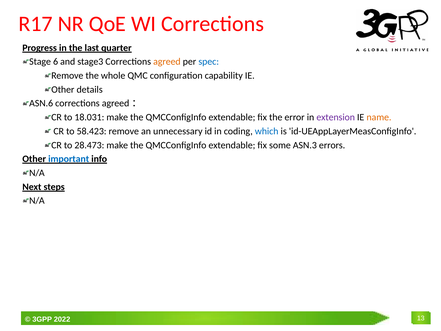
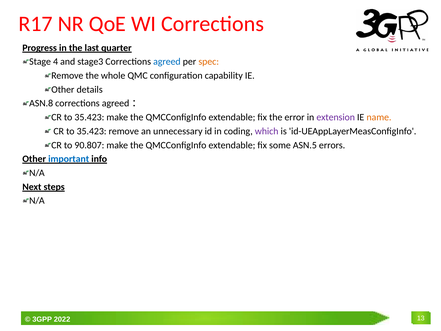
6: 6 -> 4
agreed colour: orange -> blue
spec colour: blue -> orange
ASN.6: ASN.6 -> ASN.8
18.031 at (89, 117): 18.031 -> 35.423
58.423 at (92, 131): 58.423 -> 35.423
which colour: blue -> purple
28.473: 28.473 -> 90.807
ASN.3: ASN.3 -> ASN.5
